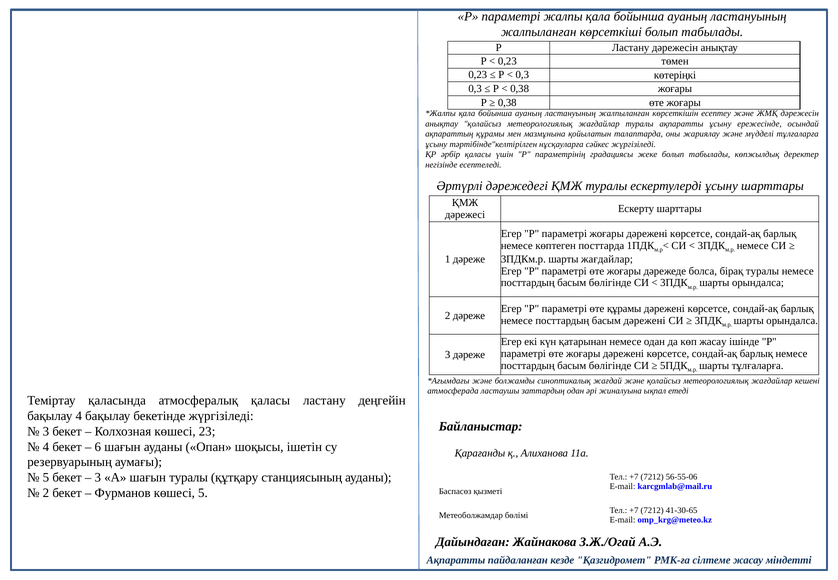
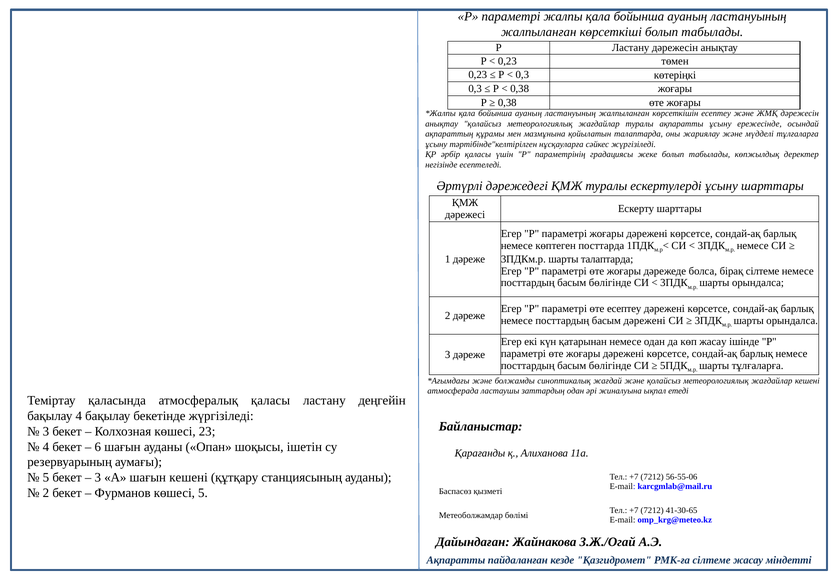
шарты жағдайлар: жағдайлар -> талаптарда
бірақ туралы: туралы -> сілтеме
өте құрамы: құрамы -> есептеу
шағын туралы: туралы -> кешені
